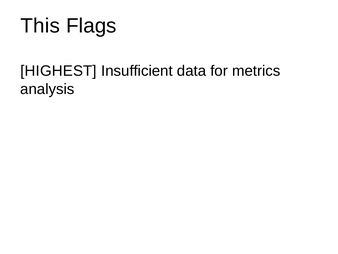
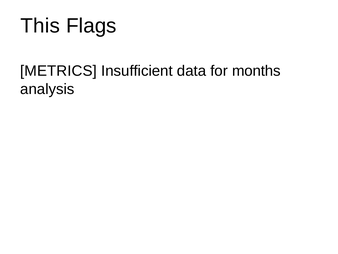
HIGHEST: HIGHEST -> METRICS
metrics: metrics -> months
